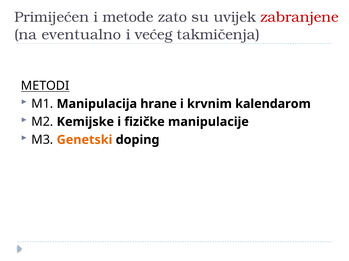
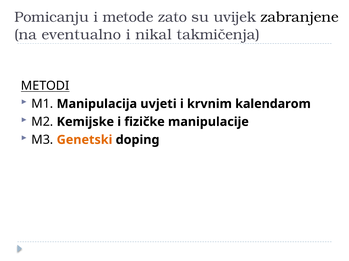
Primijećen: Primijećen -> Pomicanju
zabranjene colour: red -> black
većeg: većeg -> nikal
hrane: hrane -> uvjeti
